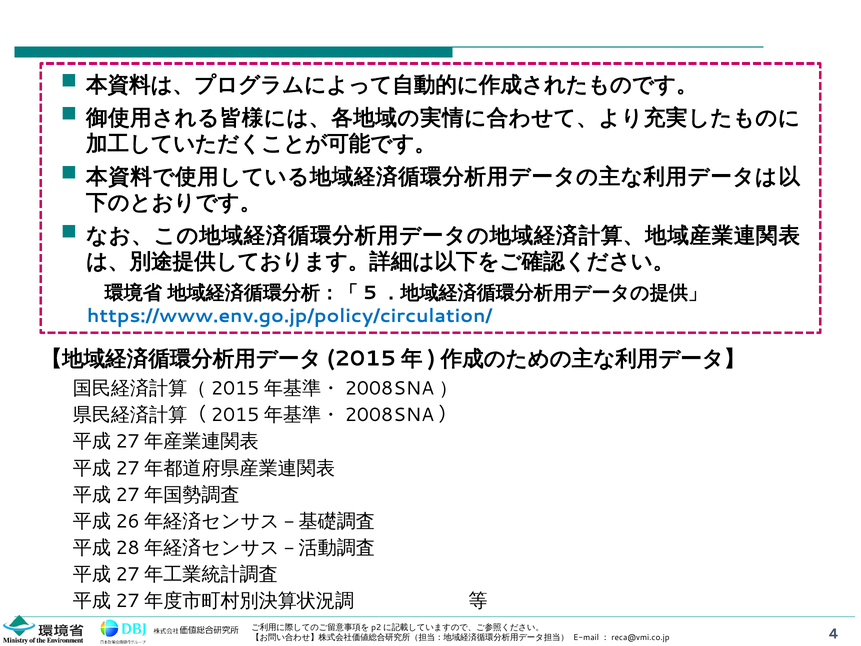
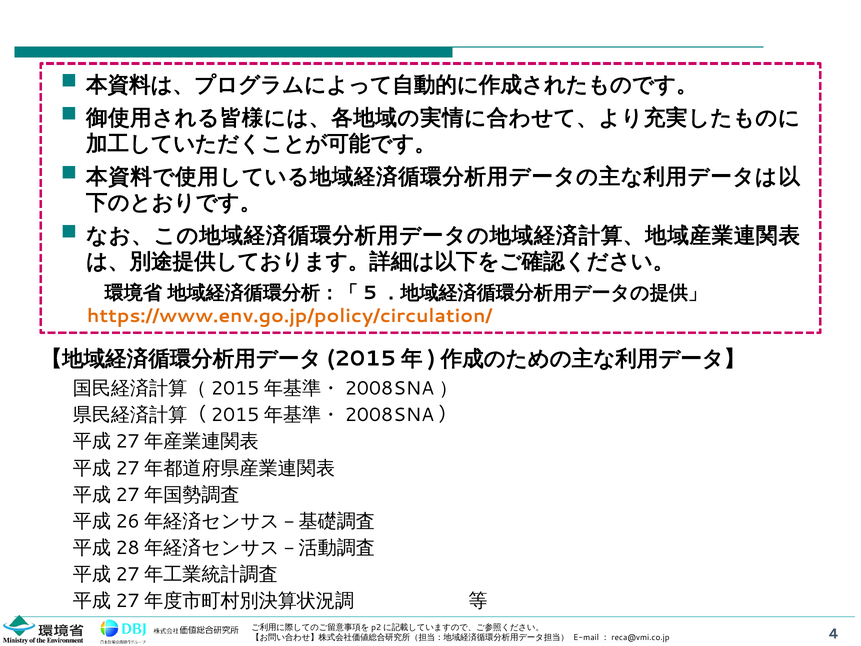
https://www.env.go.jp/policy/circulation/ colour: blue -> orange
